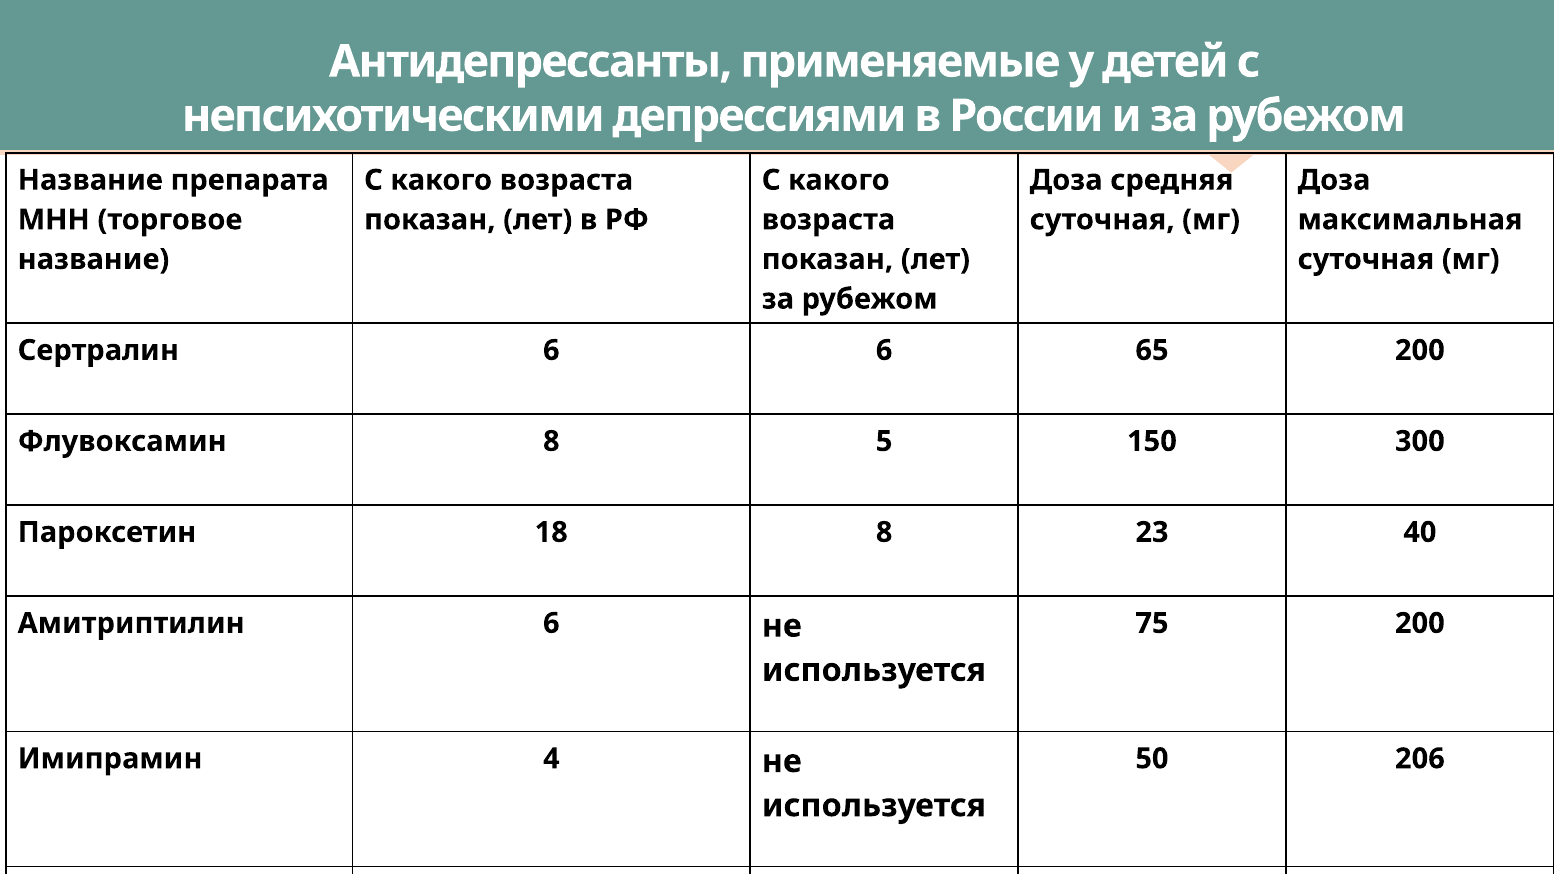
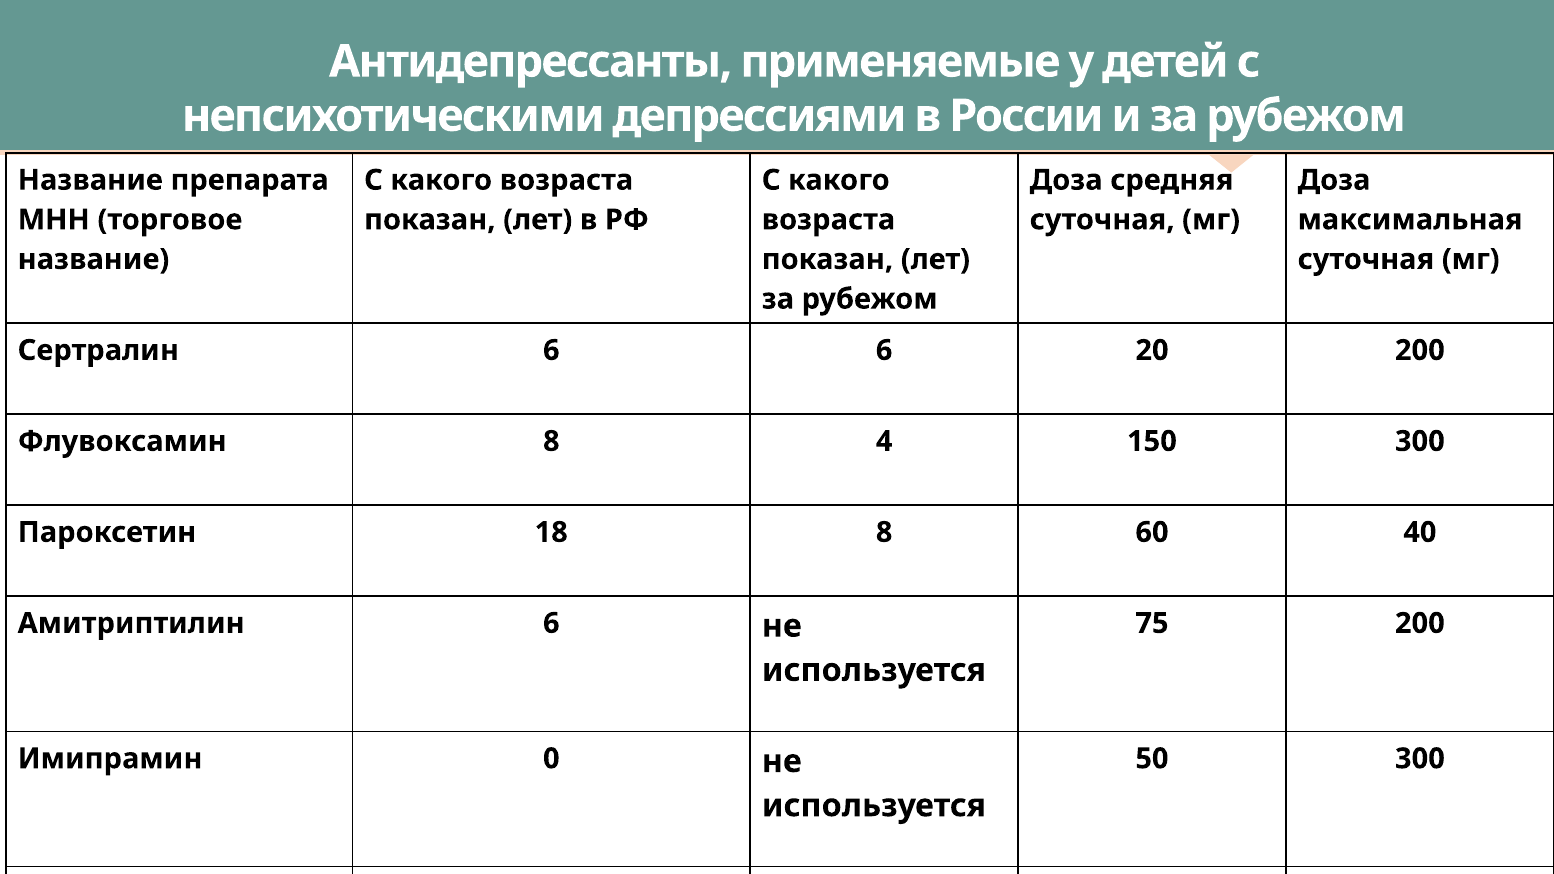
65: 65 -> 20
8 5: 5 -> 4
23: 23 -> 60
4: 4 -> 0
50 206: 206 -> 300
